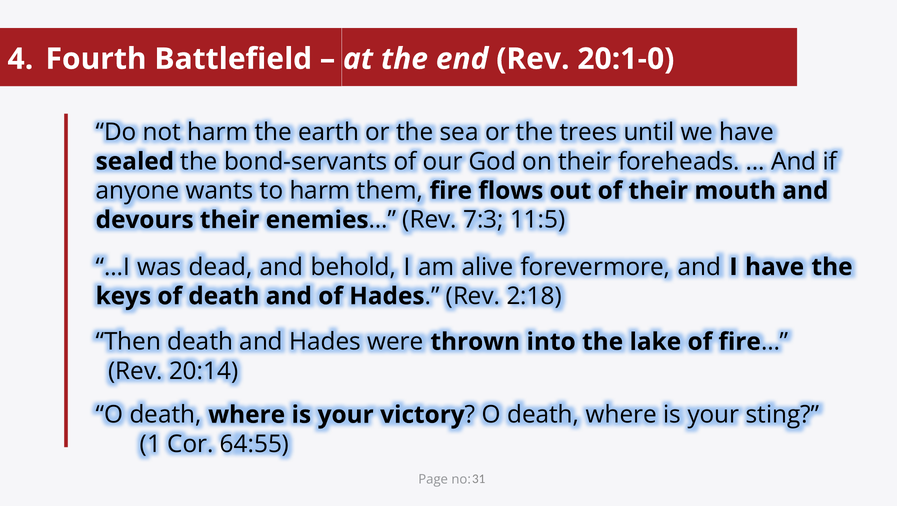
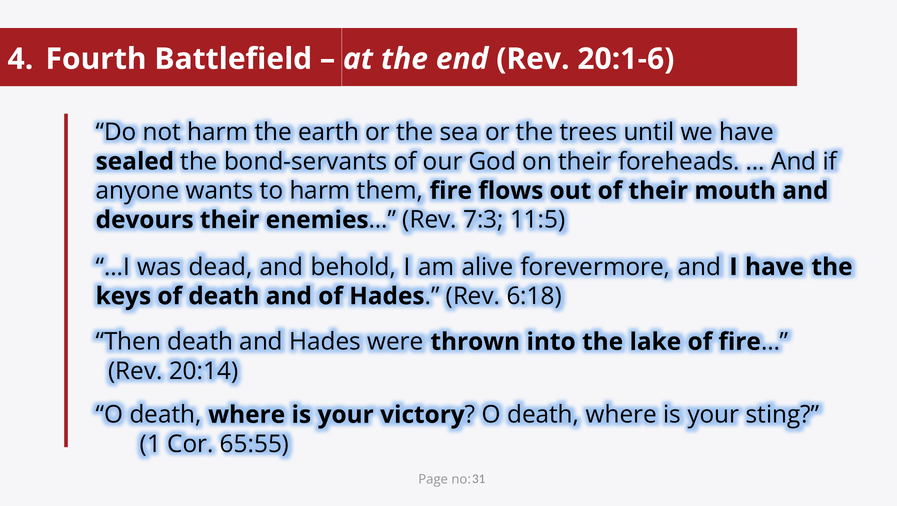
20:1-0: 20:1-0 -> 20:1-6
2:18: 2:18 -> 6:18
64:55: 64:55 -> 65:55
